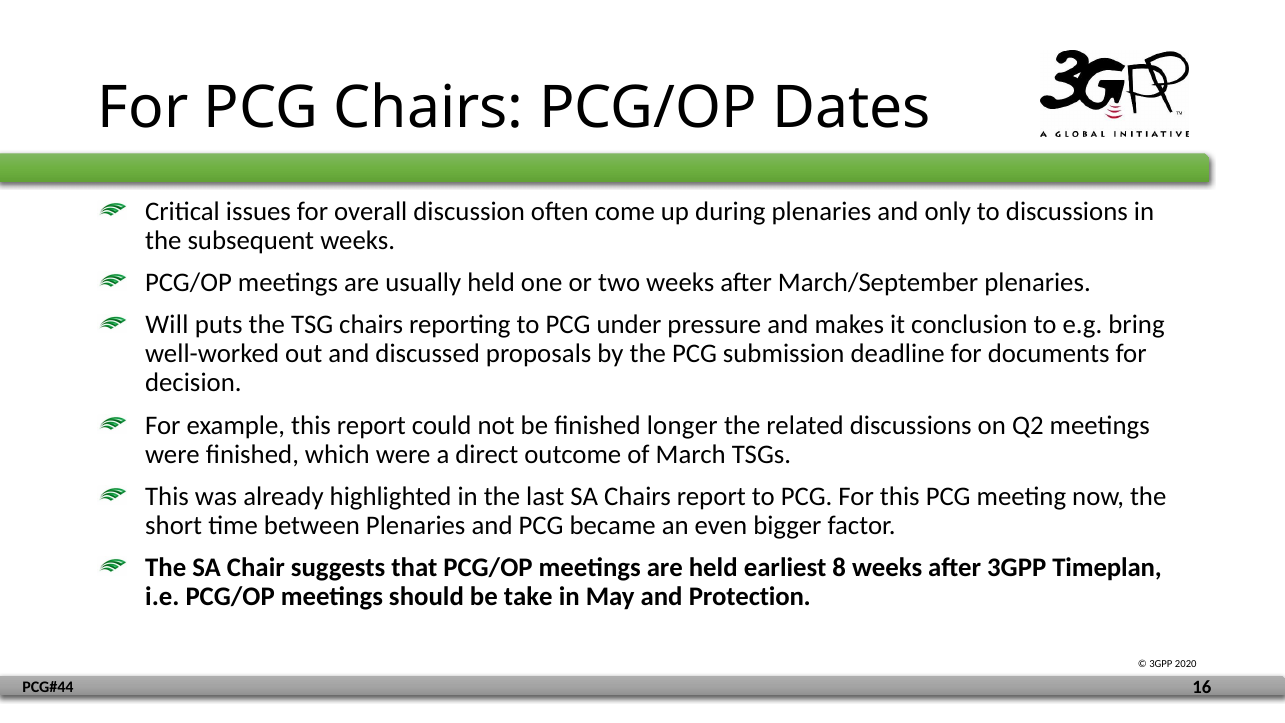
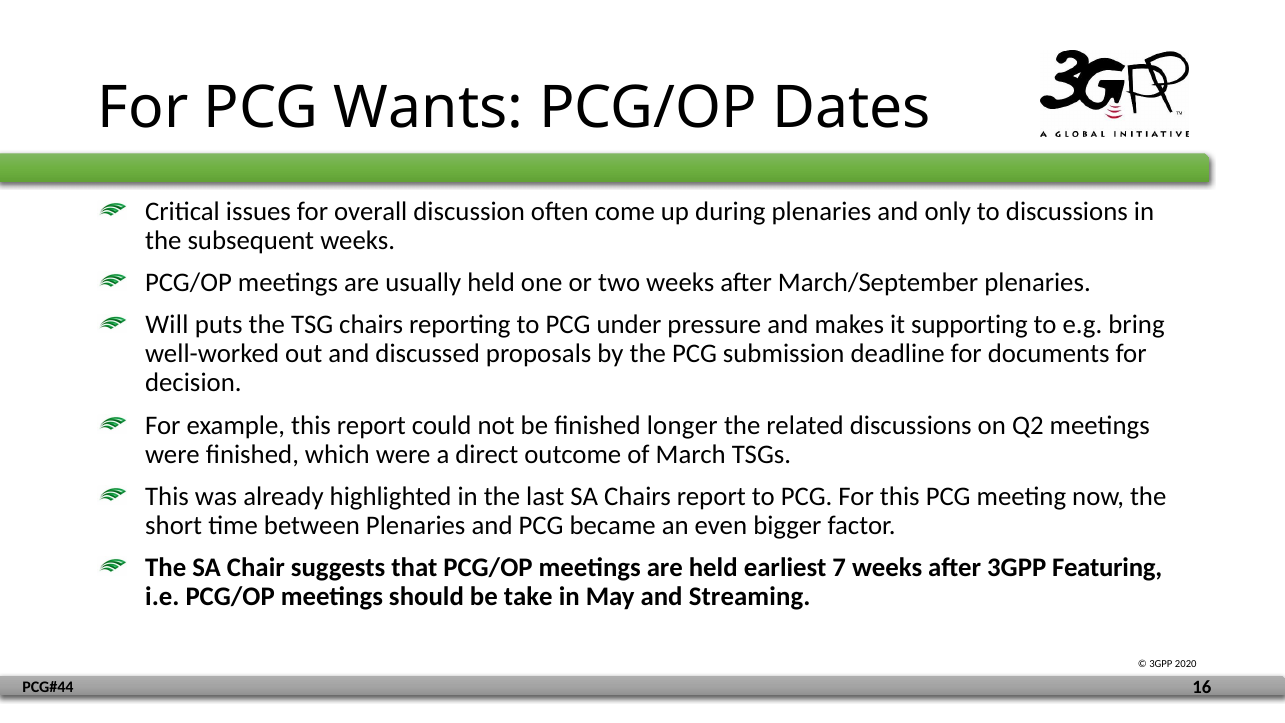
PCG Chairs: Chairs -> Wants
conclusion: conclusion -> supporting
8: 8 -> 7
Timeplan: Timeplan -> Featuring
Protection: Protection -> Streaming
